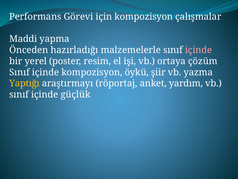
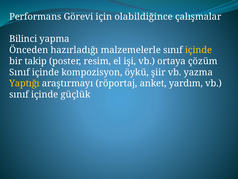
için kompozisyon: kompozisyon -> olabildiğince
Maddi: Maddi -> Bilinci
içinde at (199, 50) colour: pink -> yellow
yerel: yerel -> takip
